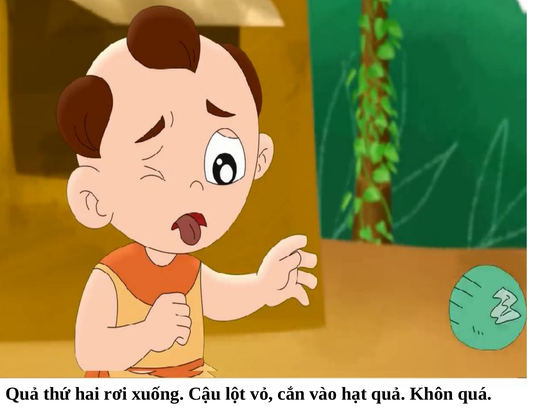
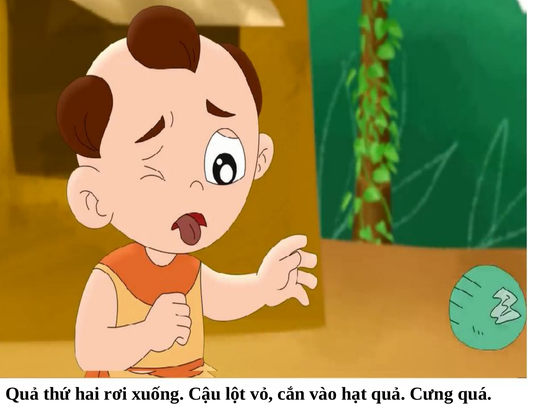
Khôn: Khôn -> Cưng
